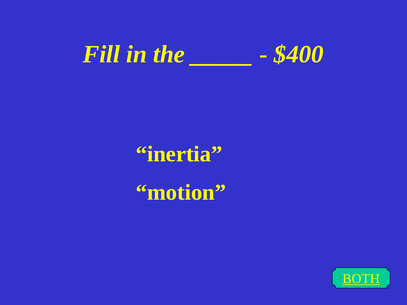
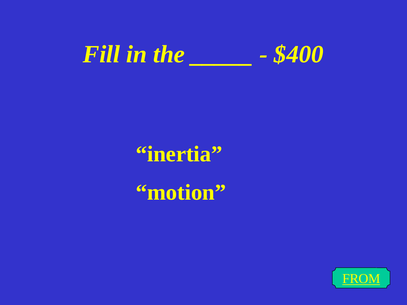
BOTH: BOTH -> FROM
